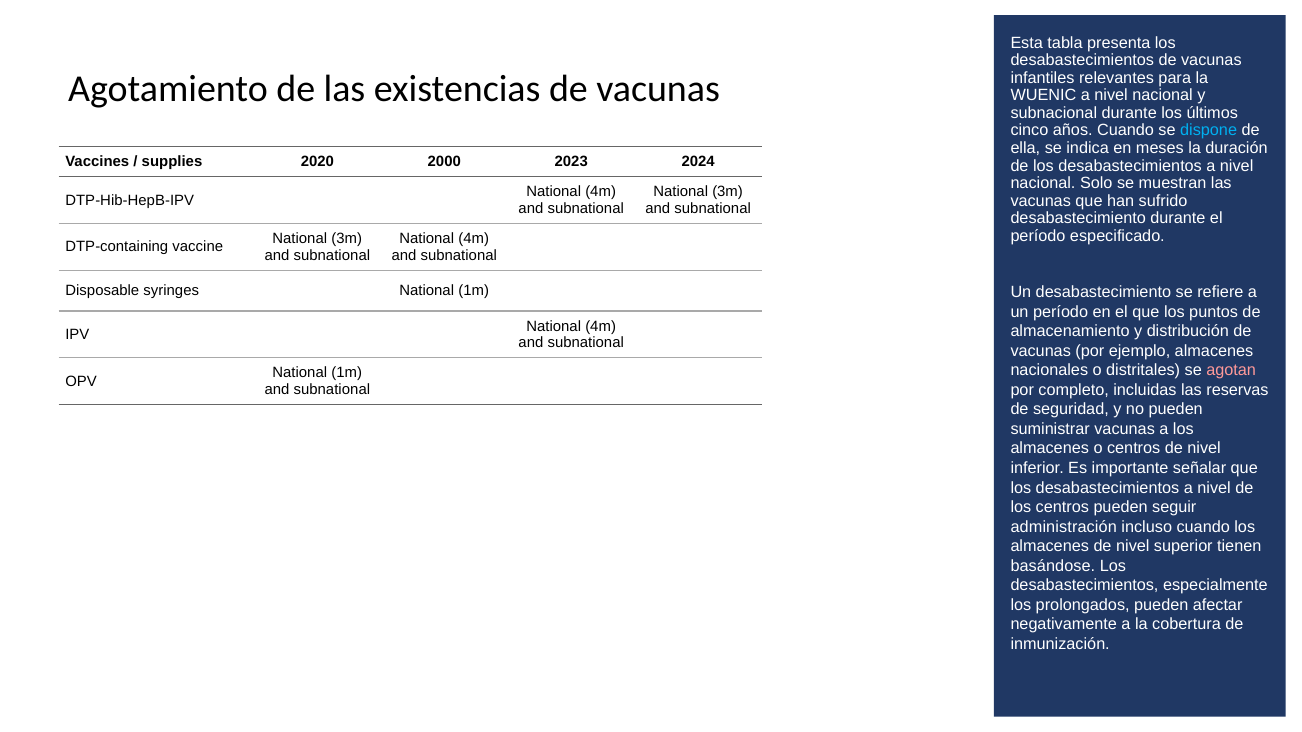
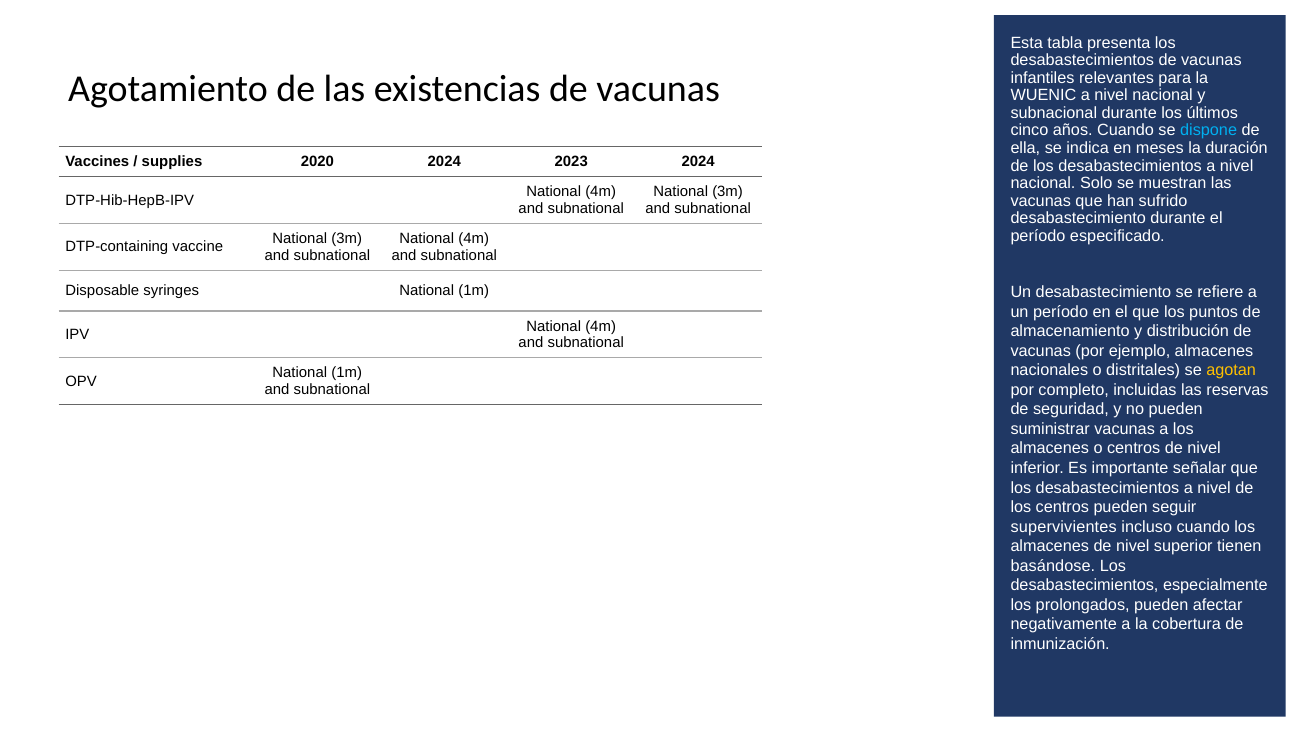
2020 2000: 2000 -> 2024
agotan colour: pink -> yellow
administración: administración -> supervivientes
